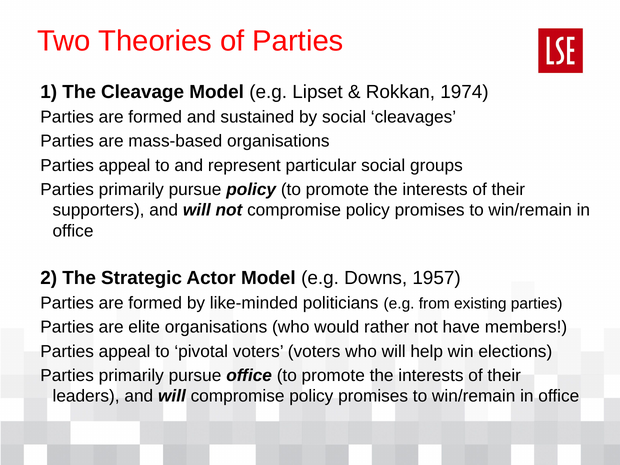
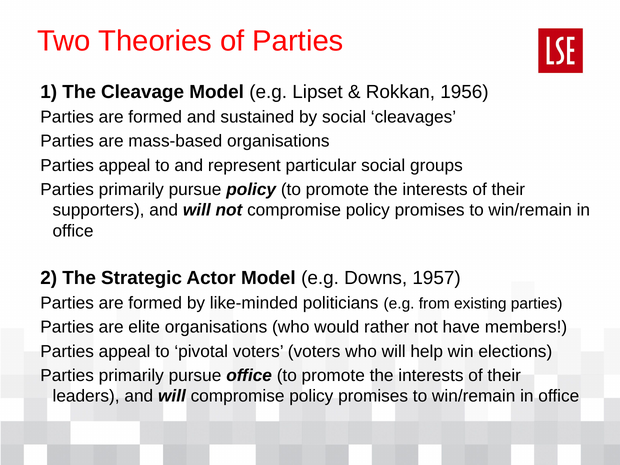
1974: 1974 -> 1956
